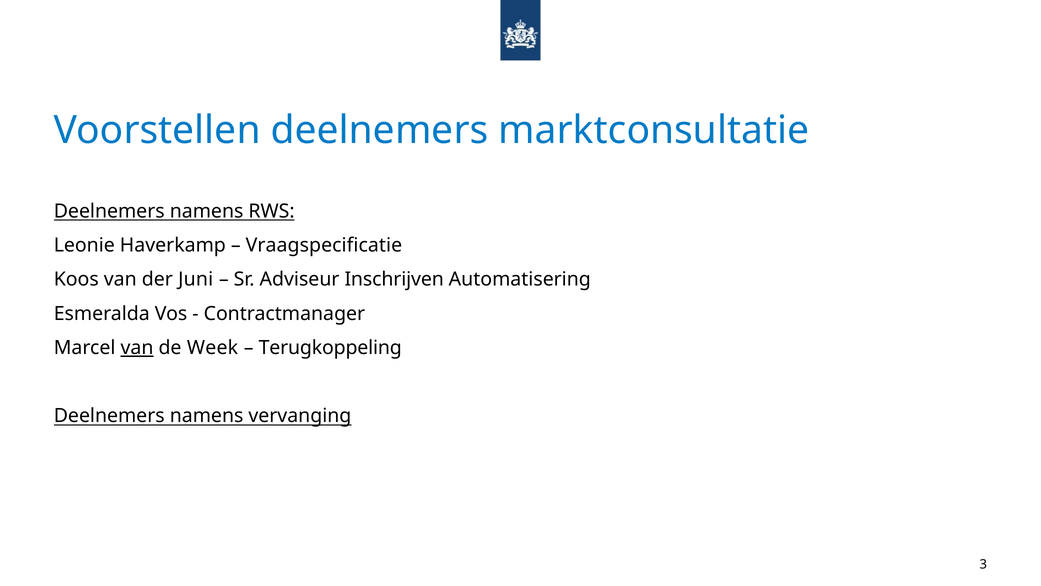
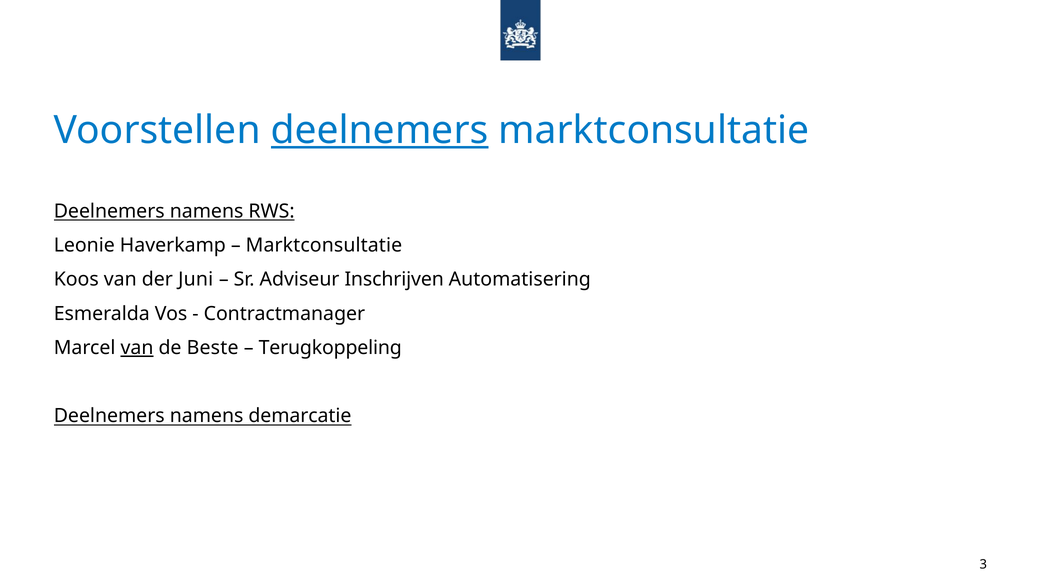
deelnemers at (380, 130) underline: none -> present
Vraagspecificatie at (324, 245): Vraagspecificatie -> Marktconsultatie
Week: Week -> Beste
vervanging: vervanging -> demarcatie
